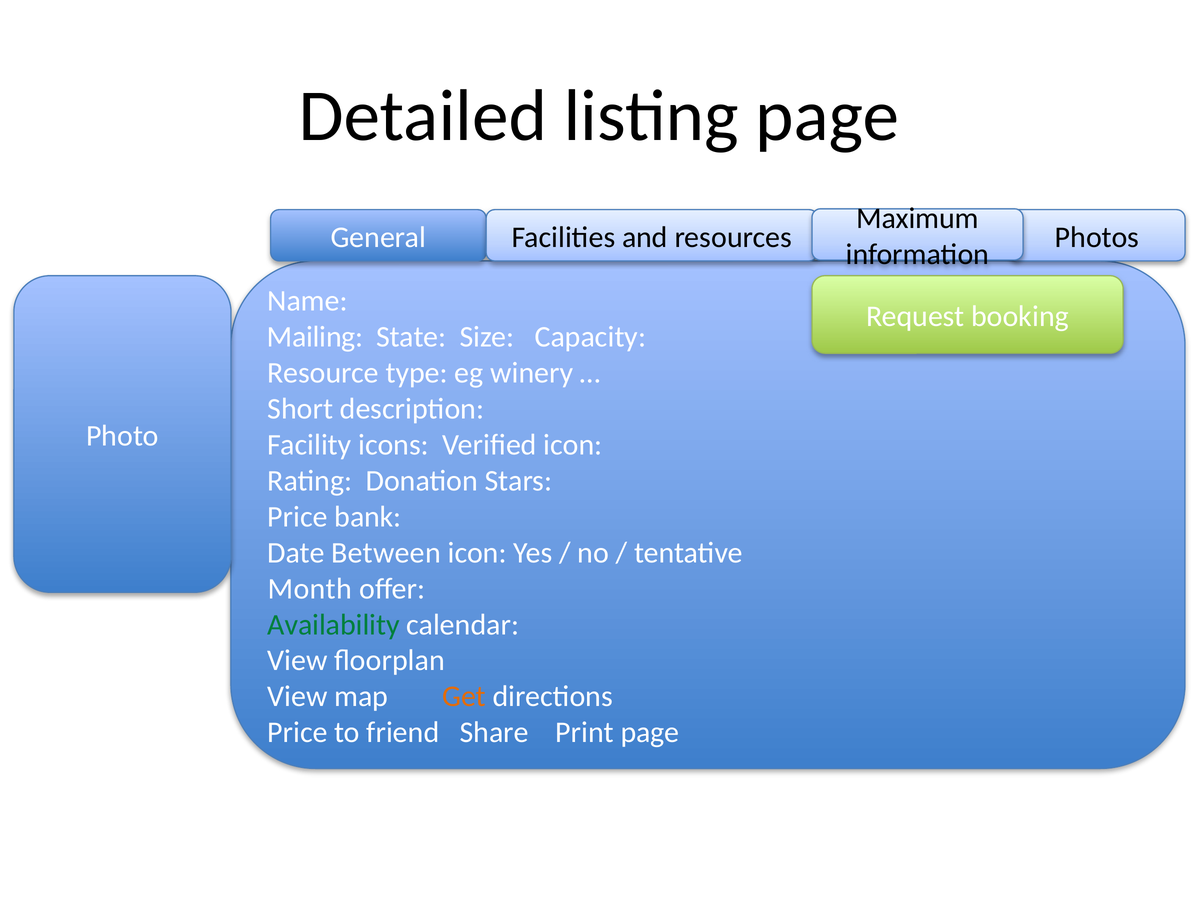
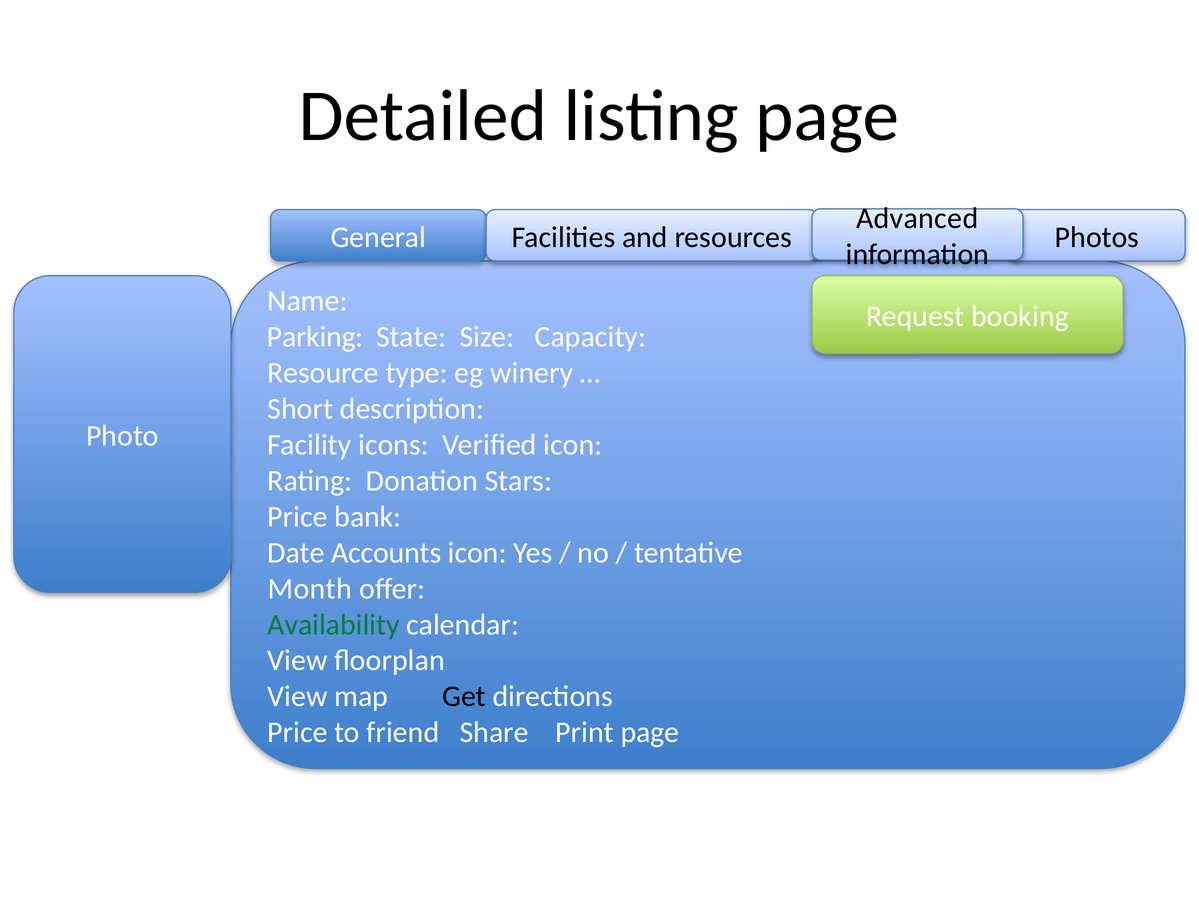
Maximum: Maximum -> Advanced
Mailing: Mailing -> Parking
Between: Between -> Accounts
Get colour: orange -> black
